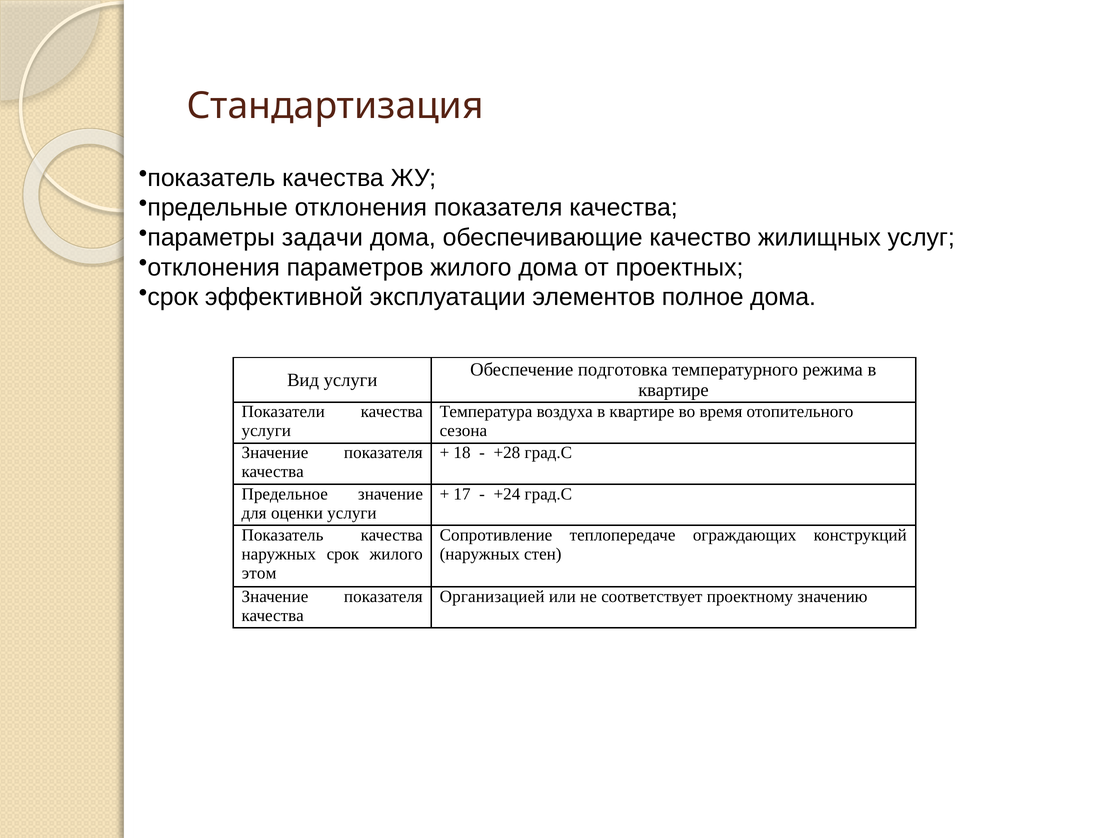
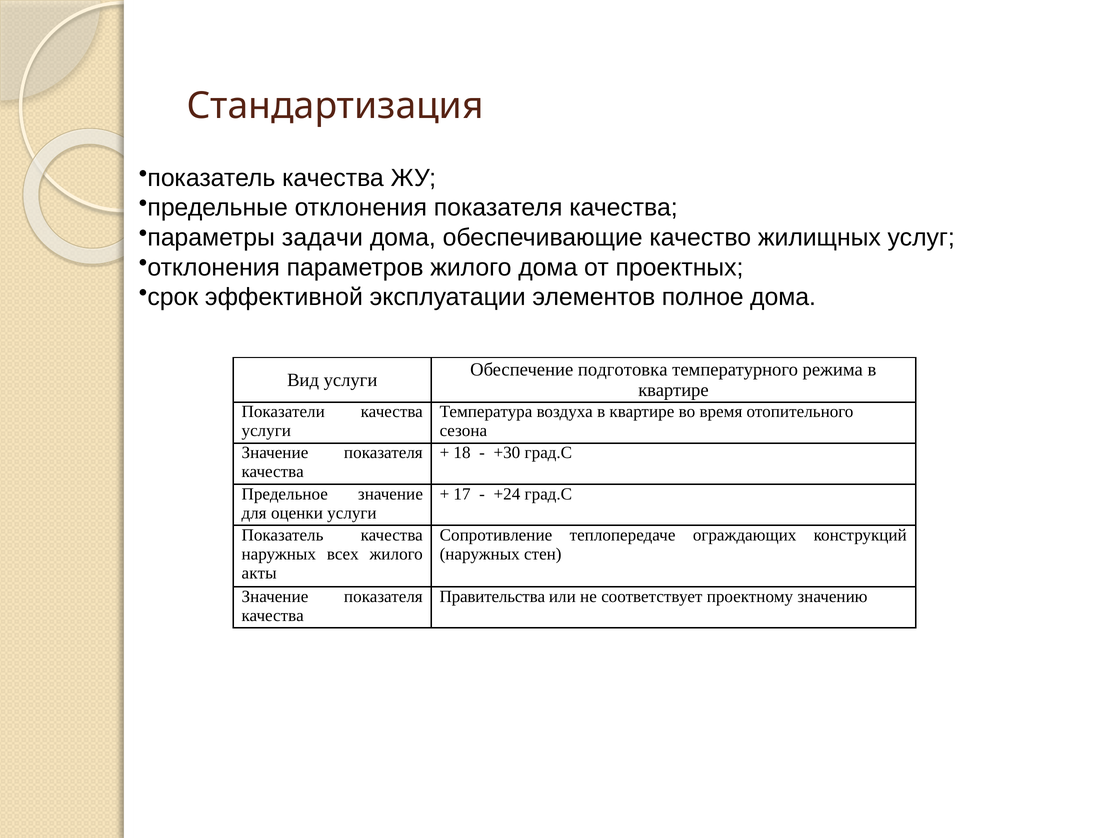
+28: +28 -> +30
наружных срок: срок -> всех
этом: этом -> акты
Организацией: Организацией -> Правительства
